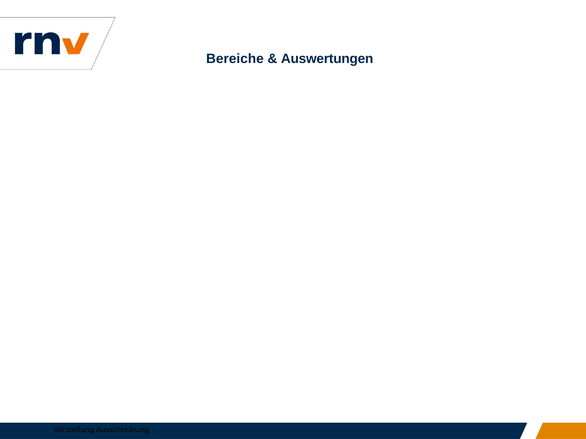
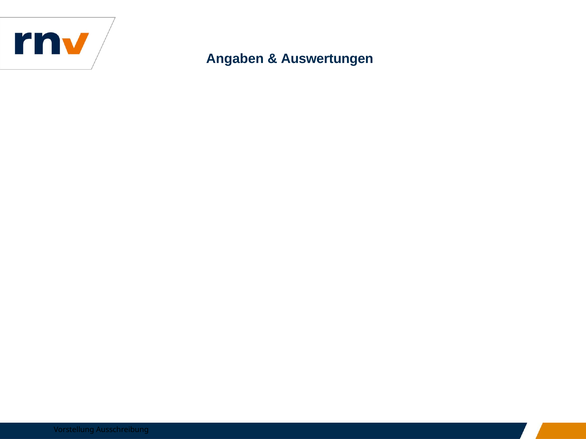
Bereiche: Bereiche -> Angaben
